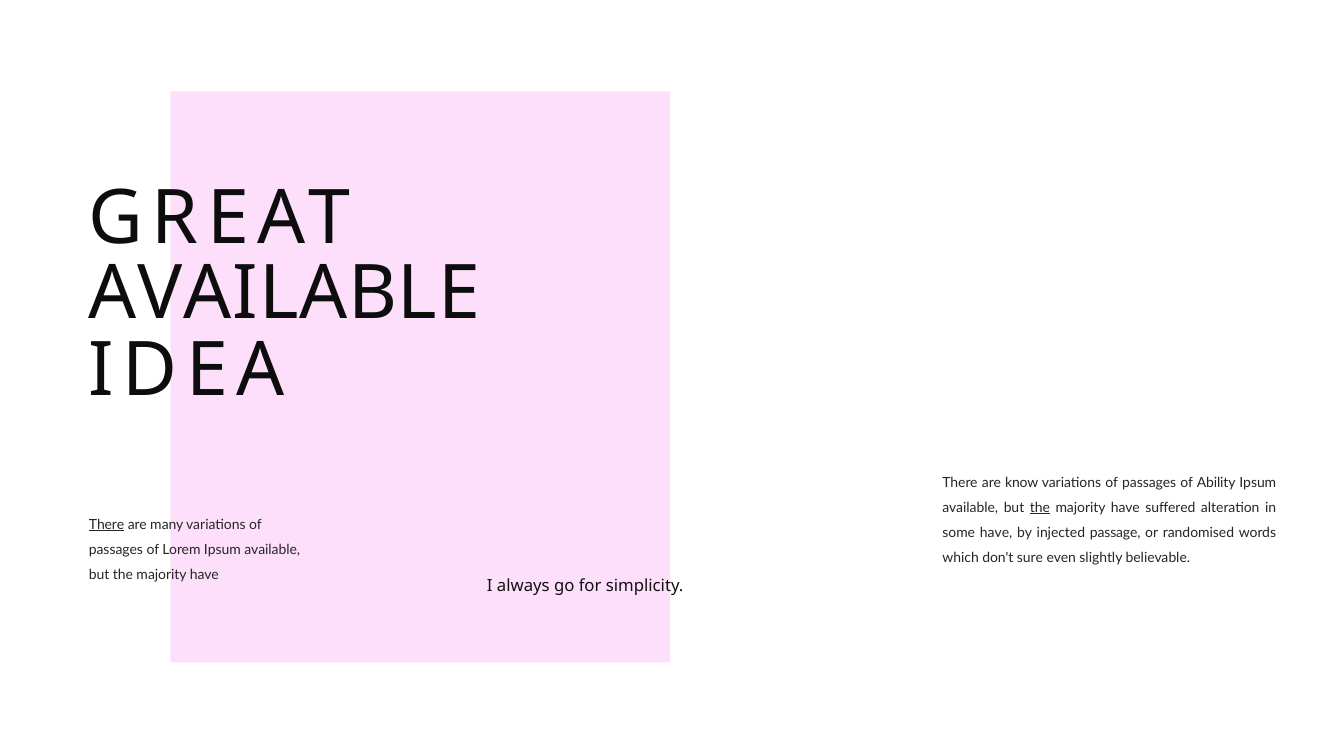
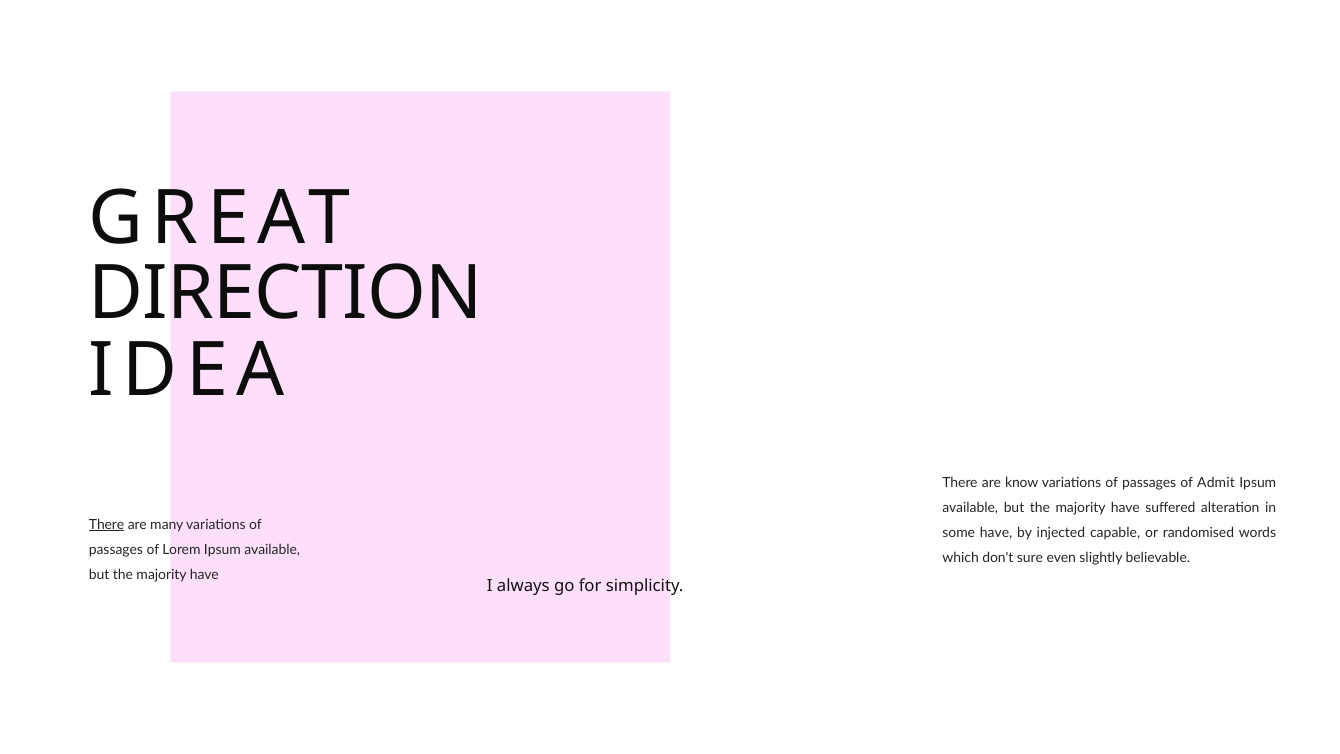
AVAILABLE at (285, 293): AVAILABLE -> DIRECTION
Ability: Ability -> Admit
the at (1040, 507) underline: present -> none
passage: passage -> capable
